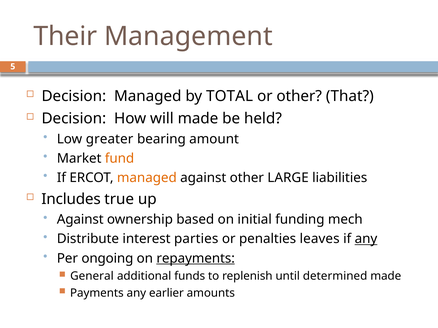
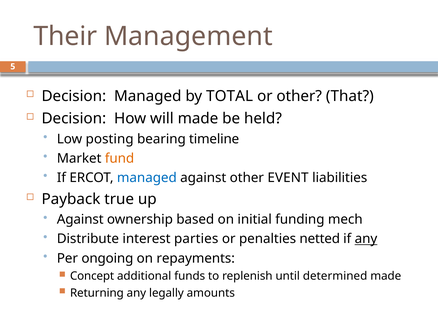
greater: greater -> posting
amount: amount -> timeline
managed at (147, 178) colour: orange -> blue
LARGE: LARGE -> EVENT
Includes: Includes -> Payback
leaves: leaves -> netted
repayments underline: present -> none
General: General -> Concept
Payments: Payments -> Returning
earlier: earlier -> legally
